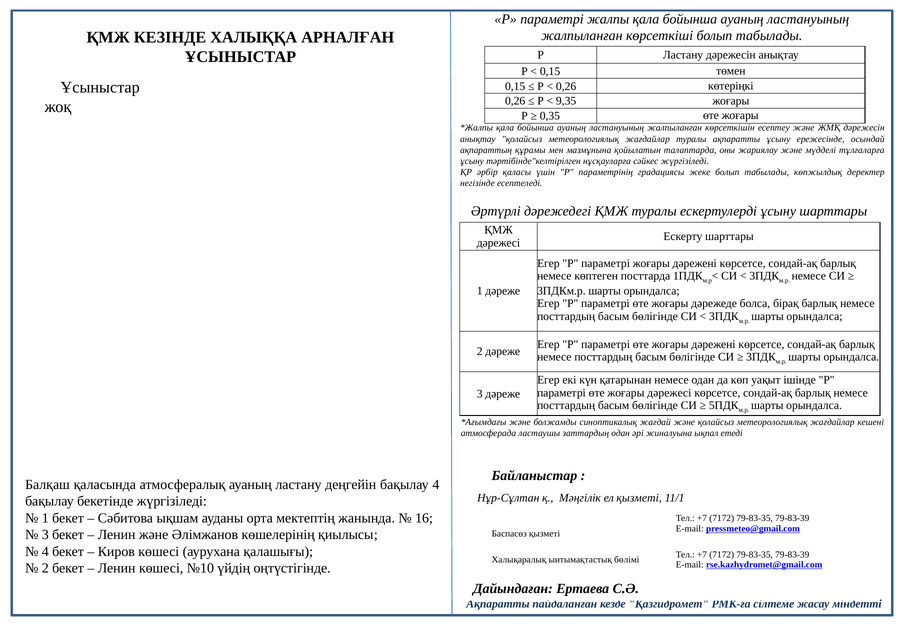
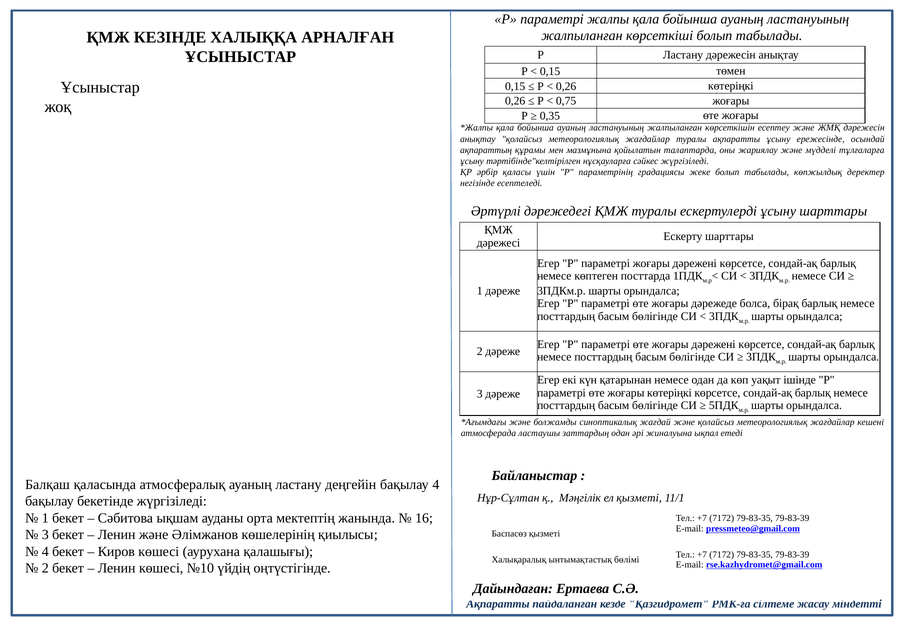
9,35: 9,35 -> 0,75
жоғары дәрежесі: дәрежесі -> көтеріңкі
